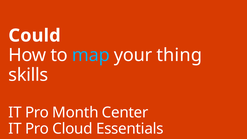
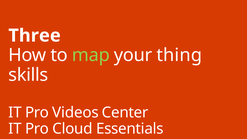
Could: Could -> Three
map colour: light blue -> light green
Month: Month -> Videos
